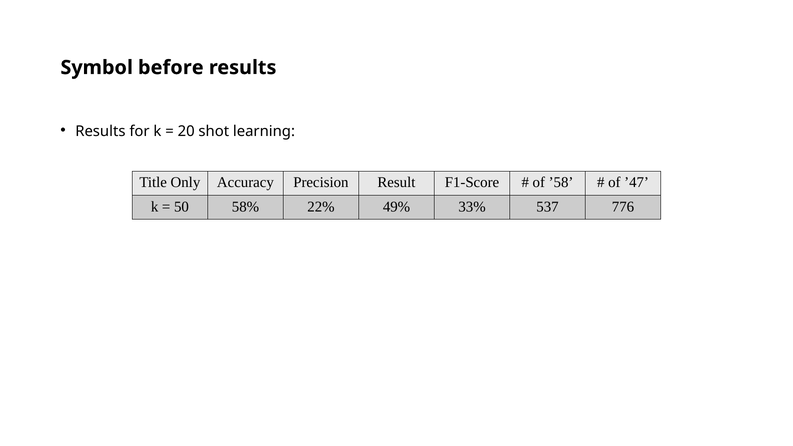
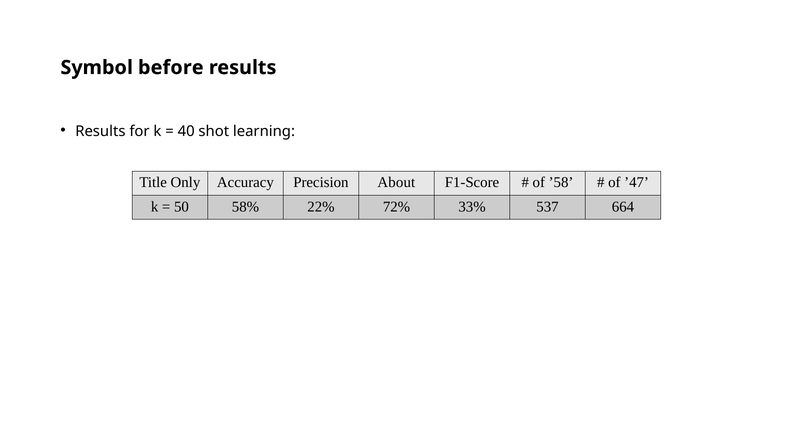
20: 20 -> 40
Result: Result -> About
49%: 49% -> 72%
776: 776 -> 664
